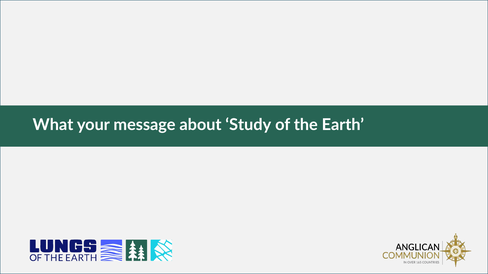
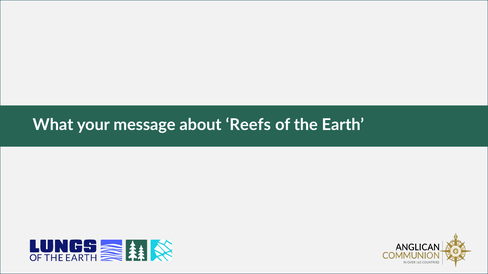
Study: Study -> Reefs
